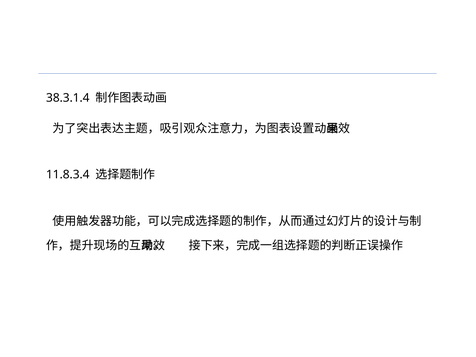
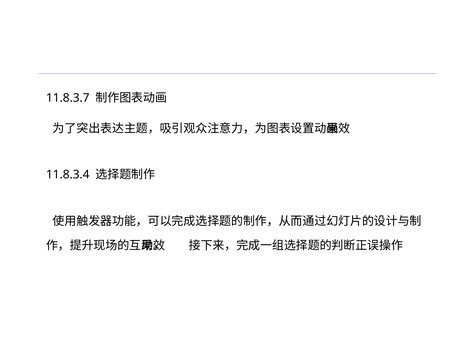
38.3.1.4: 38.3.1.4 -> 11.8.3.7
